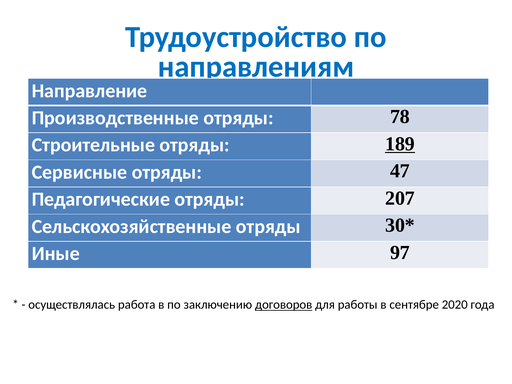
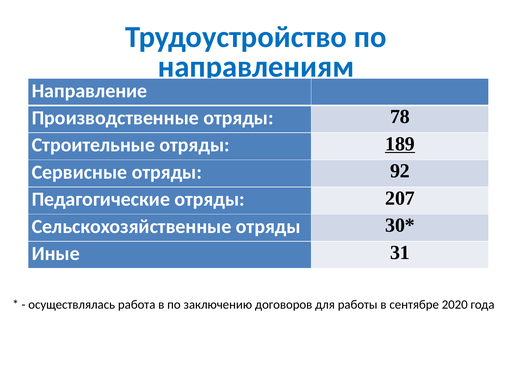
47: 47 -> 92
97: 97 -> 31
договоров underline: present -> none
